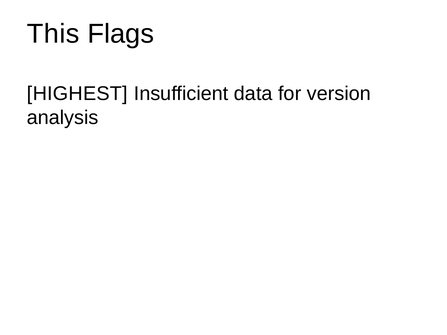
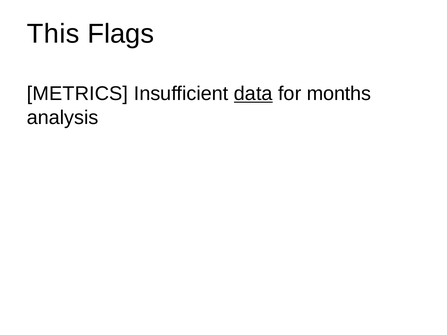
HIGHEST: HIGHEST -> METRICS
data underline: none -> present
version: version -> months
